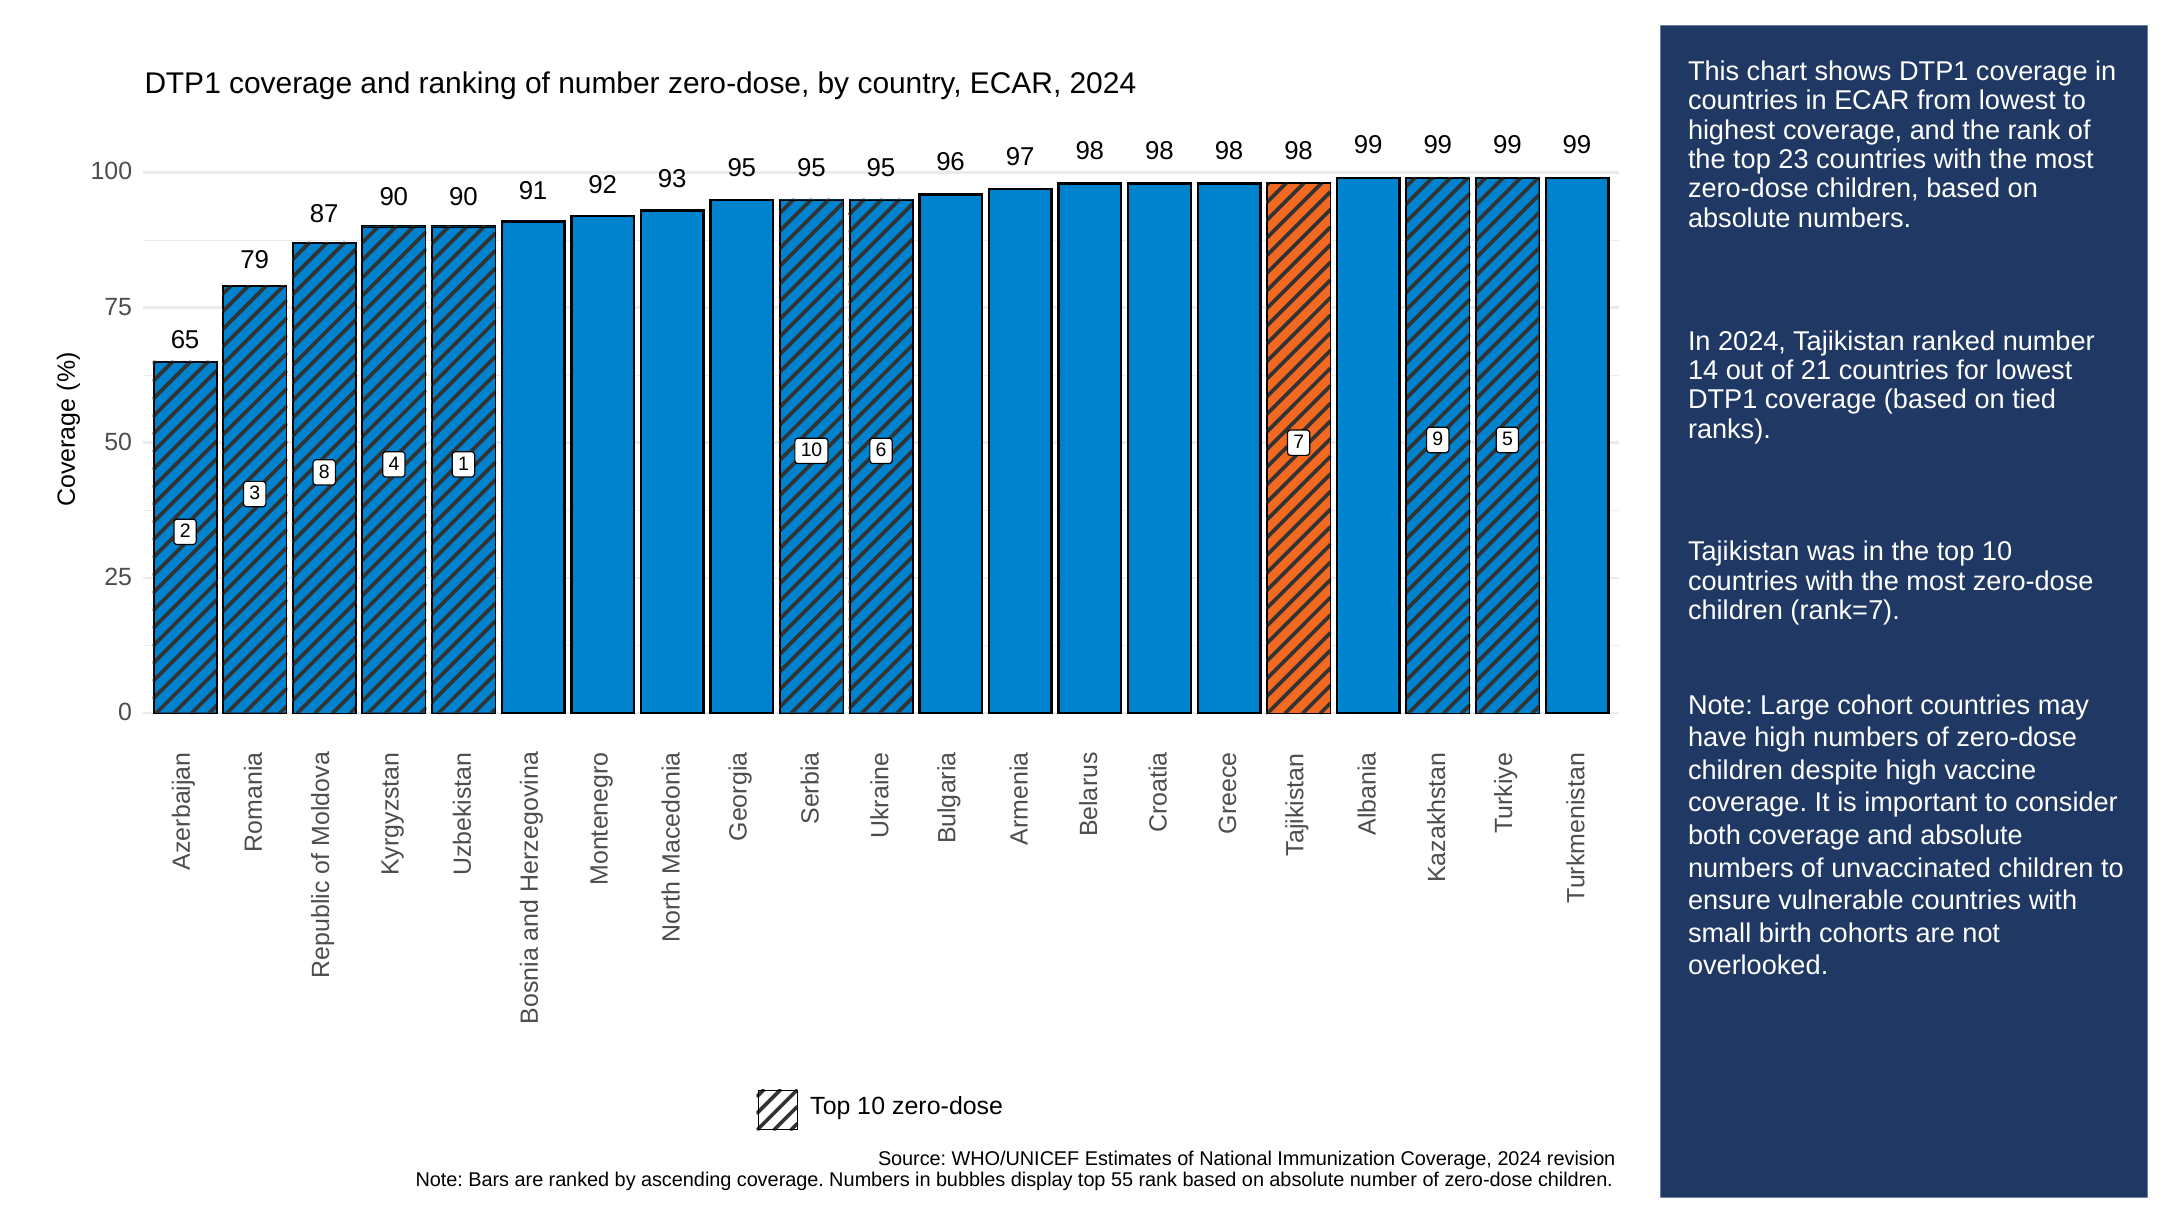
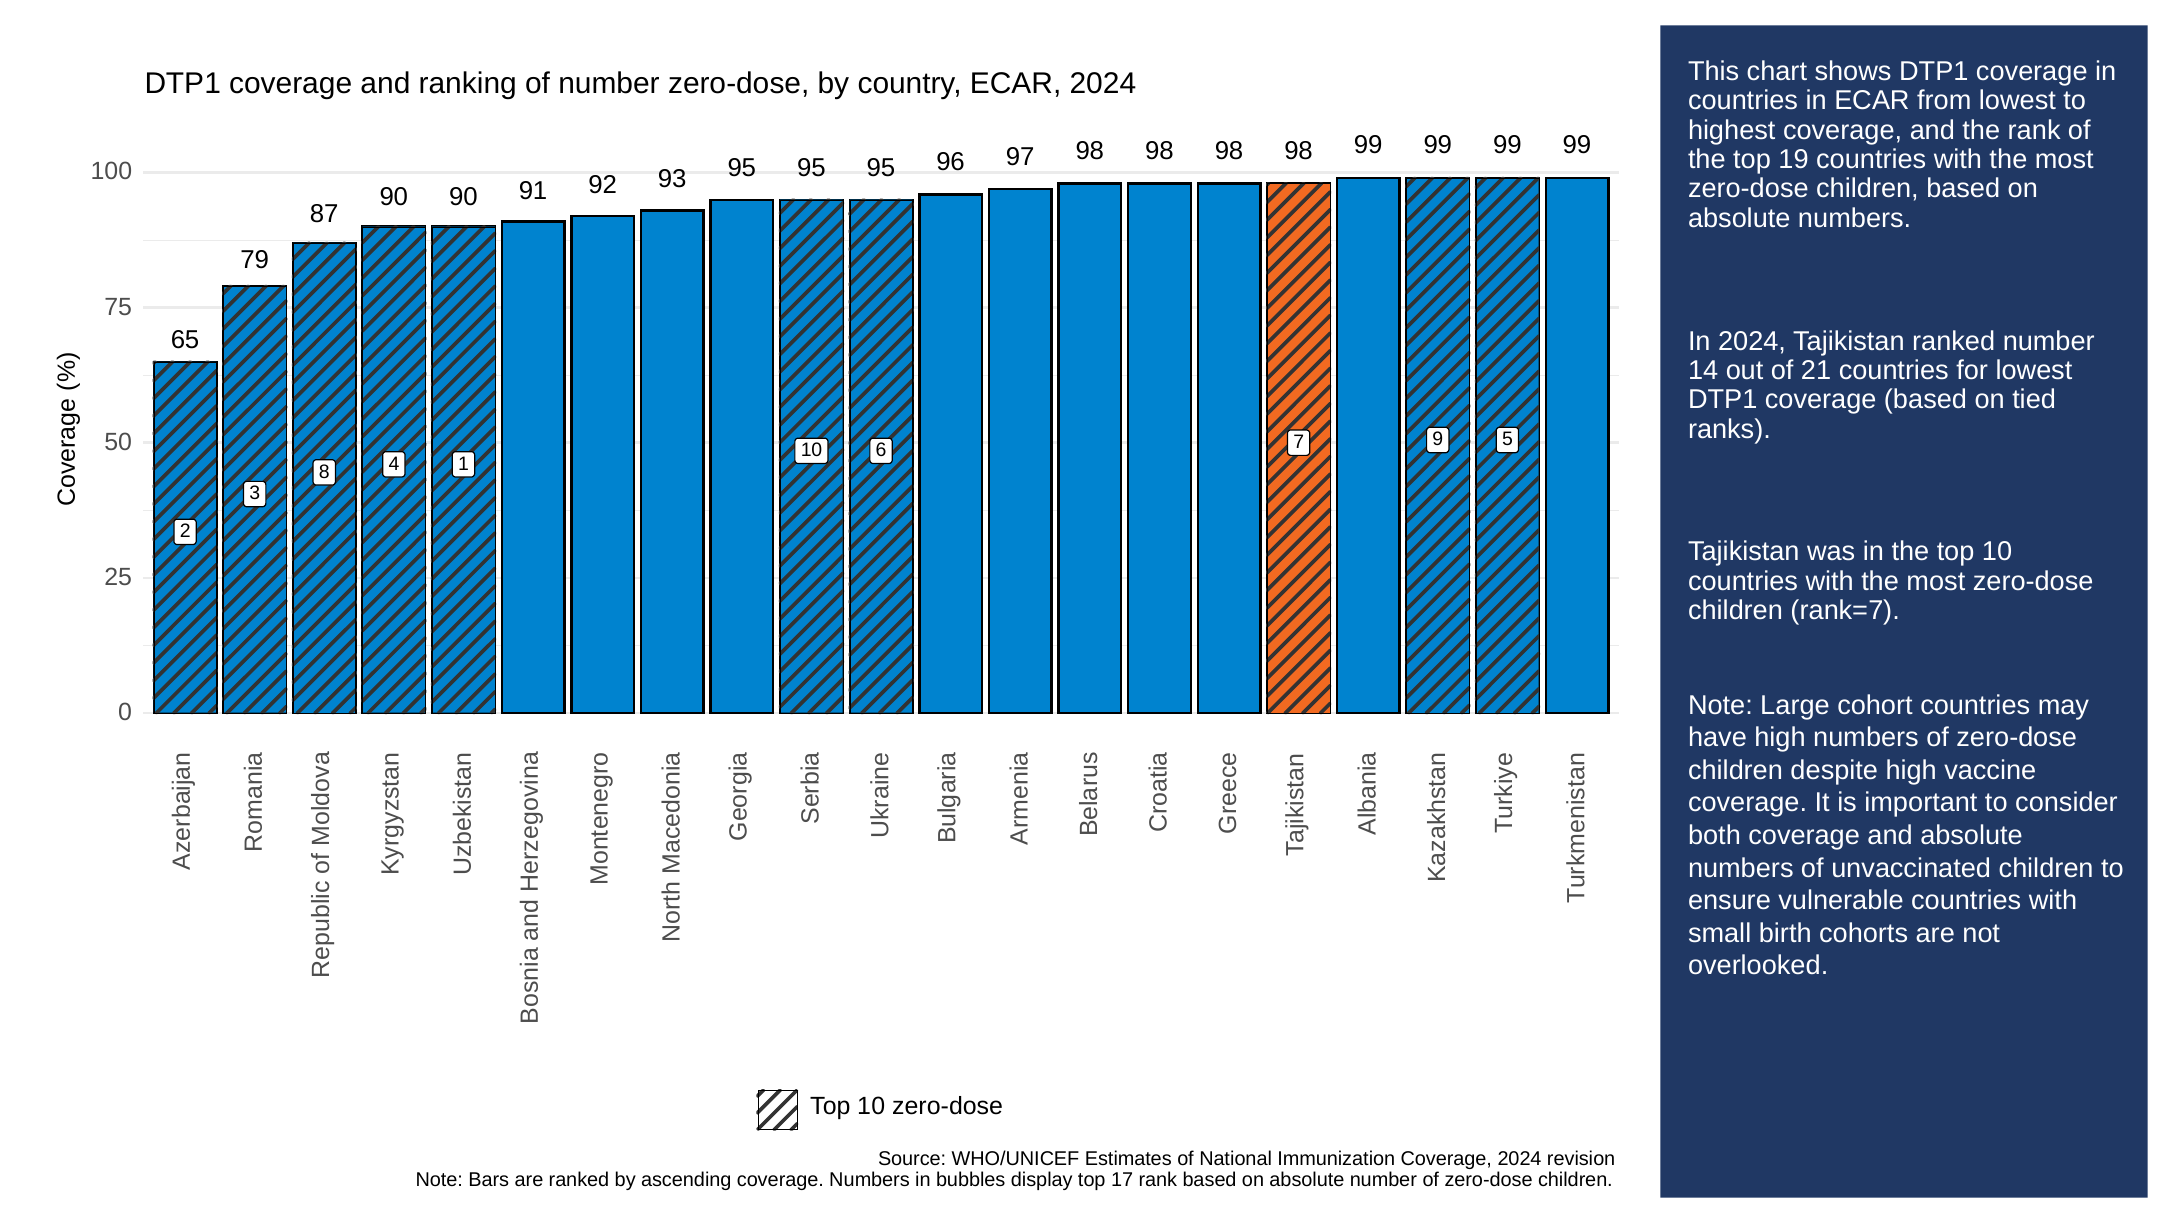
23: 23 -> 19
55: 55 -> 17
